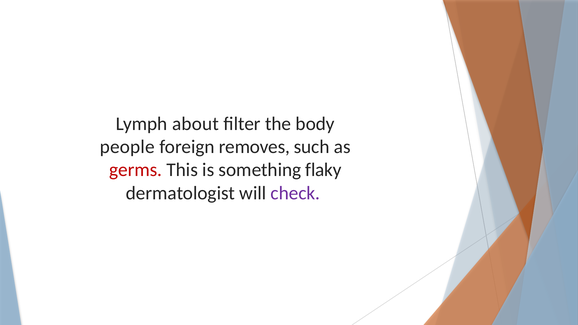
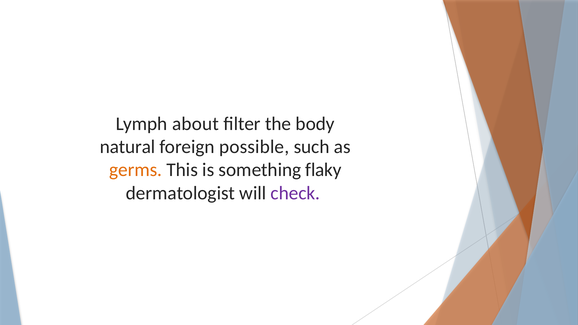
people: people -> natural
removes: removes -> possible
germs colour: red -> orange
